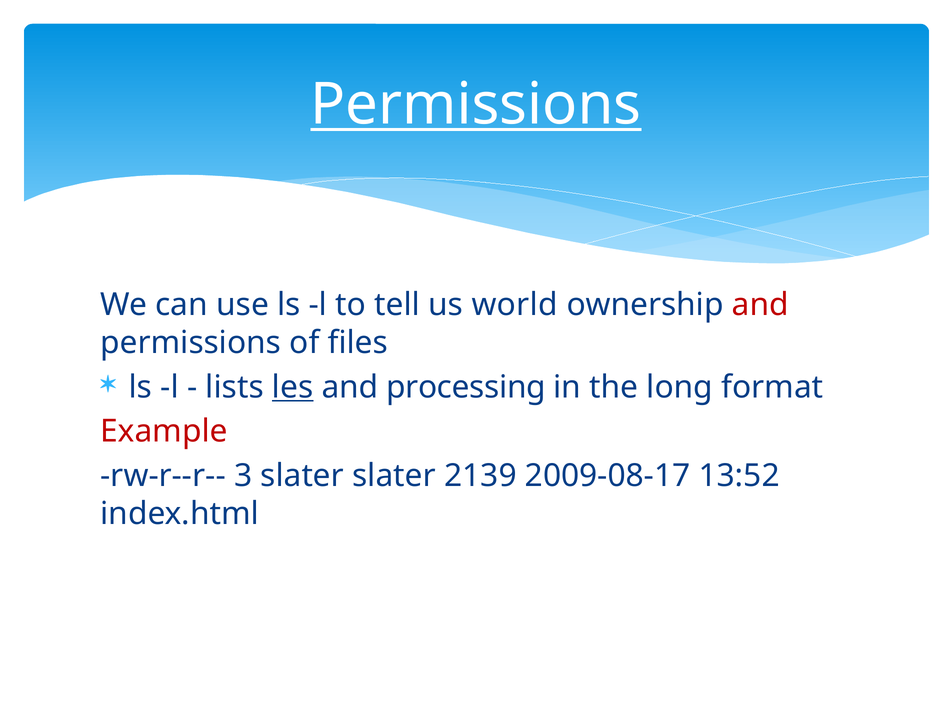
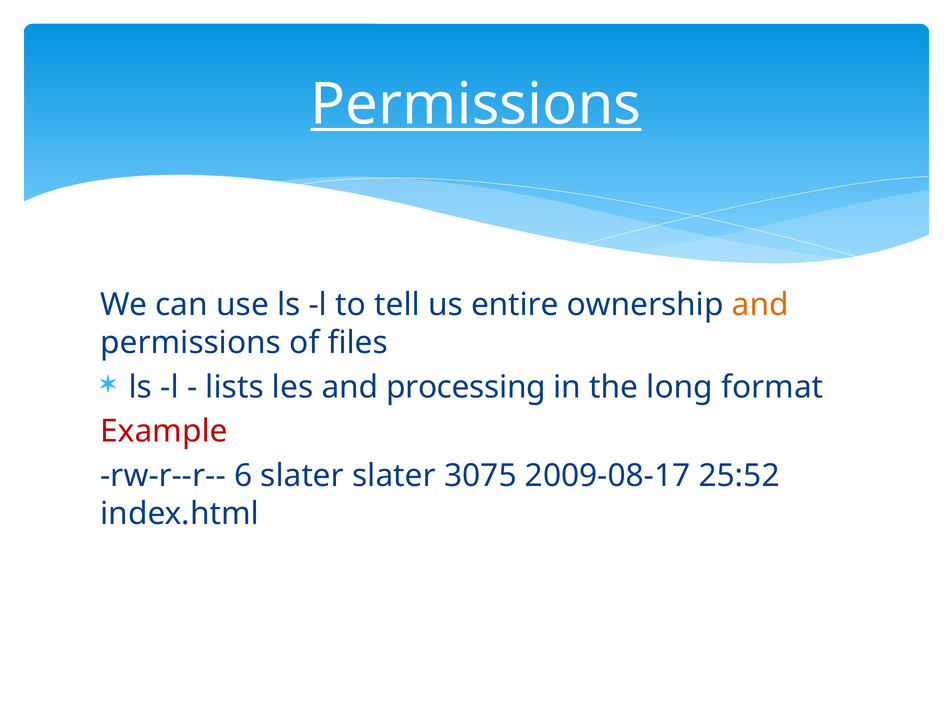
world: world -> entire
and at (760, 305) colour: red -> orange
les underline: present -> none
3: 3 -> 6
2139: 2139 -> 3075
13:52: 13:52 -> 25:52
